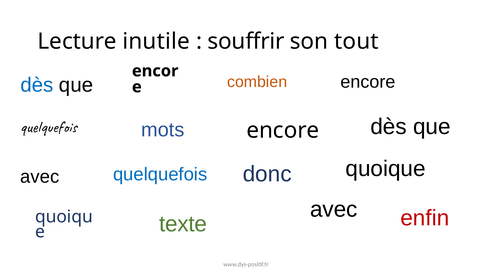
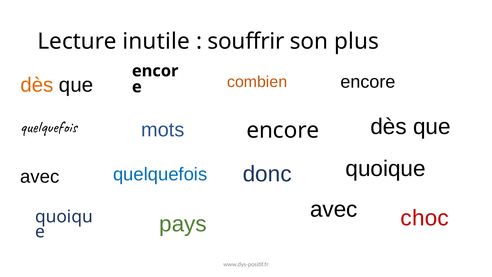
tout: tout -> plus
dès at (37, 85) colour: blue -> orange
enfin: enfin -> choc
texte: texte -> pays
